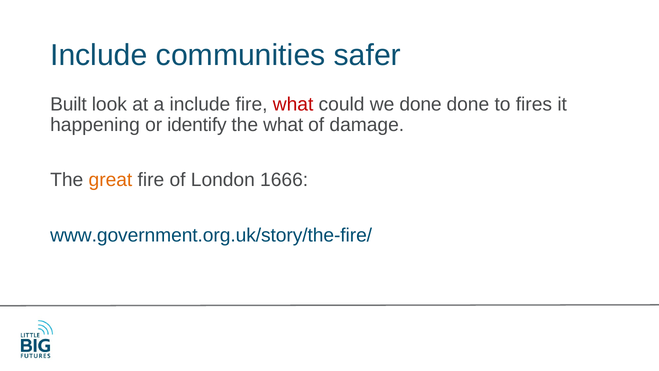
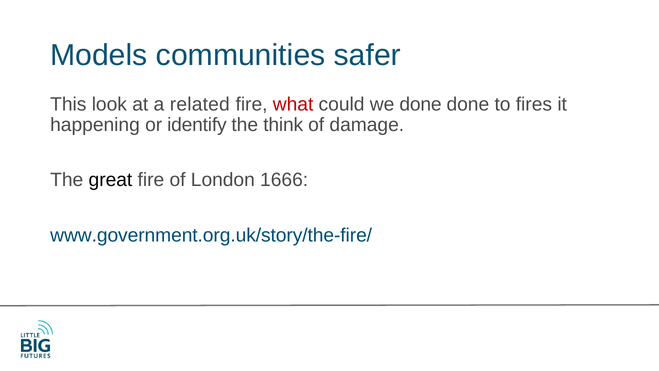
Include at (99, 55): Include -> Models
Built: Built -> This
a include: include -> related
the what: what -> think
great colour: orange -> black
